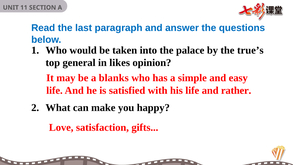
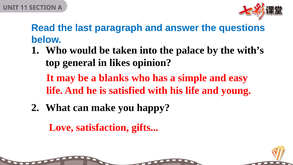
true’s: true’s -> with’s
rather: rather -> young
